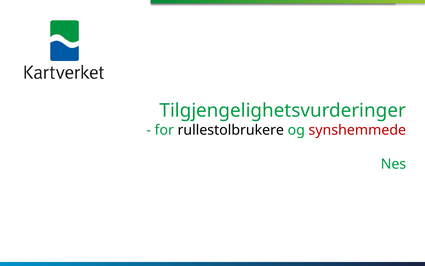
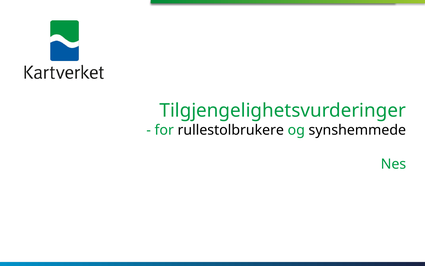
synshemmede colour: red -> black
